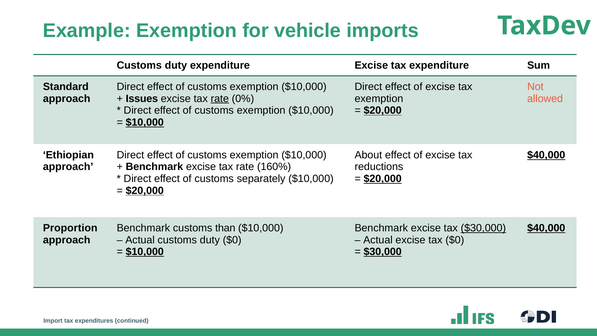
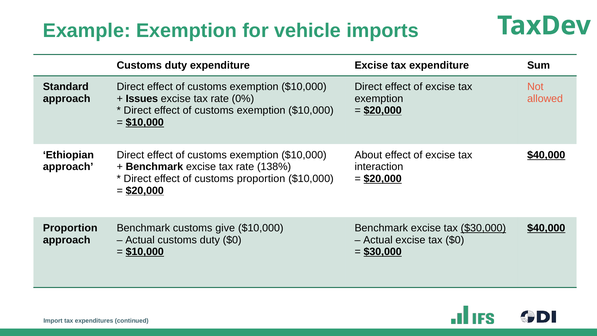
rate at (220, 99) underline: present -> none
160%: 160% -> 138%
reductions: reductions -> interaction
customs separately: separately -> proportion
than: than -> give
